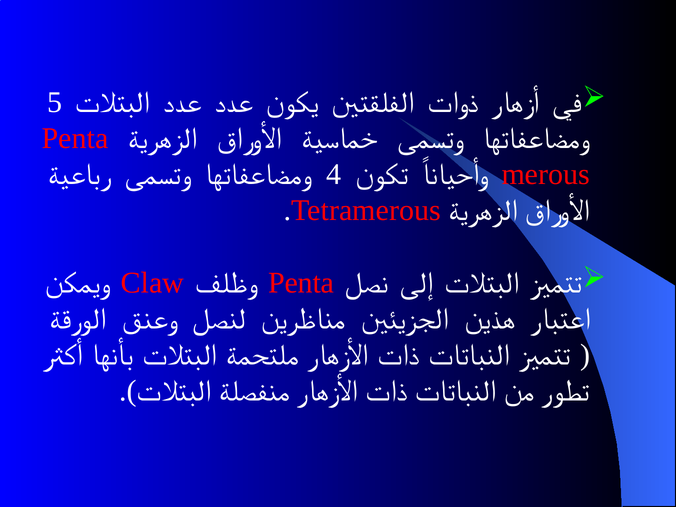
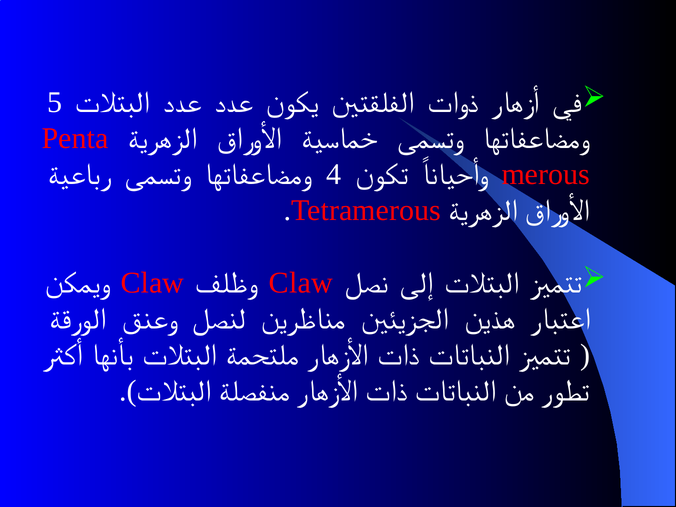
Penta at (301, 283): Penta -> Claw
